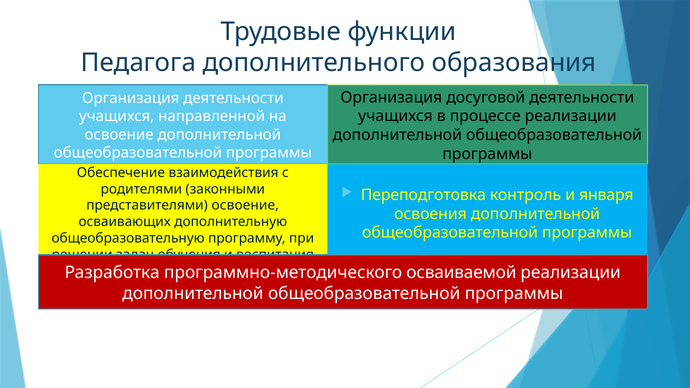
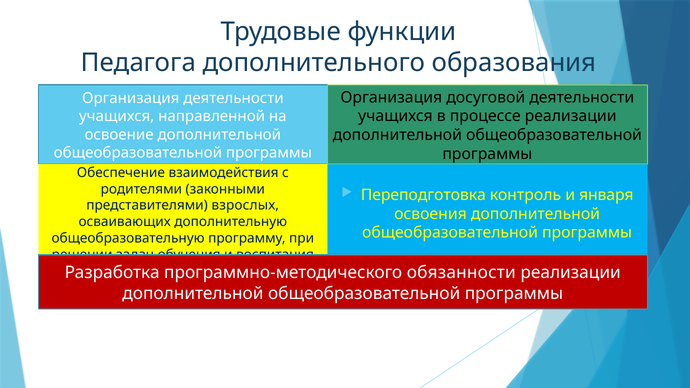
представителями освоение: освоение -> взрослых
осваиваемой: осваиваемой -> обязанности
